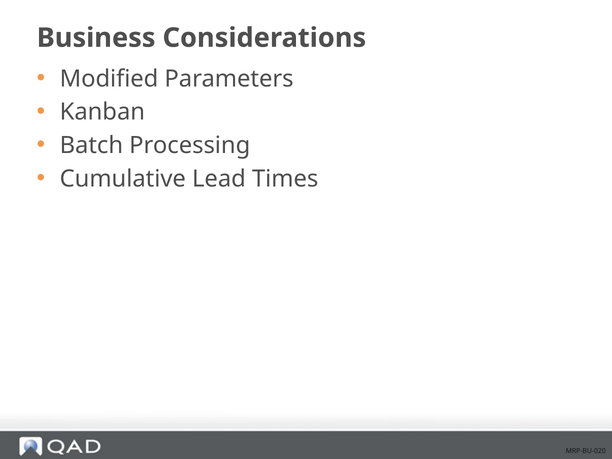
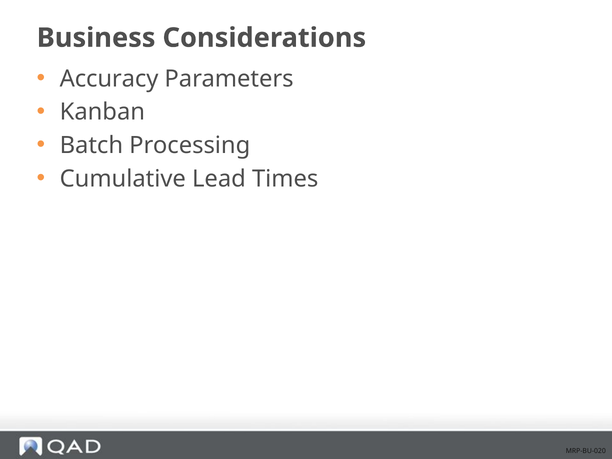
Modified: Modified -> Accuracy
